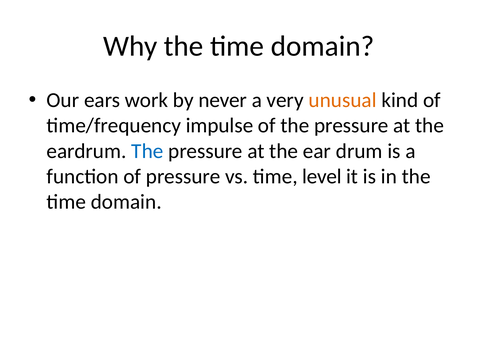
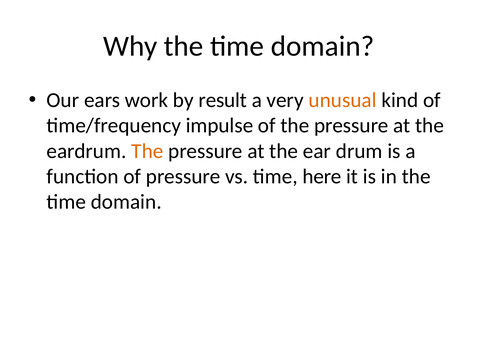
never: never -> result
The at (147, 151) colour: blue -> orange
level: level -> here
